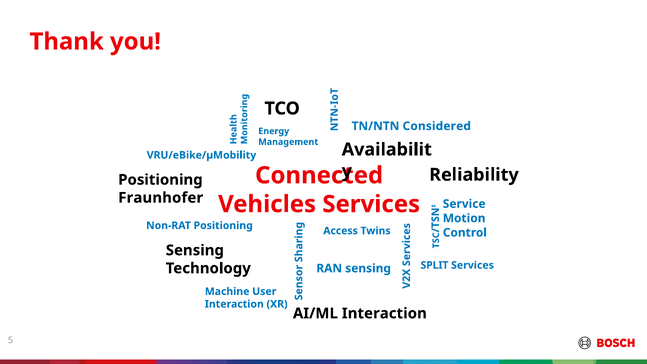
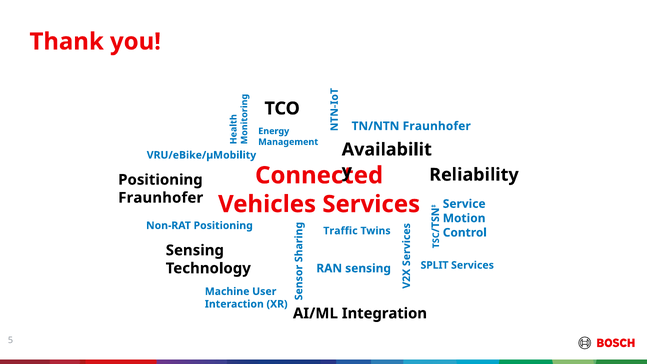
TN/NTN Considered: Considered -> Fraunhofer
Access: Access -> Traffic
AI/ML Interaction: Interaction -> Integration
